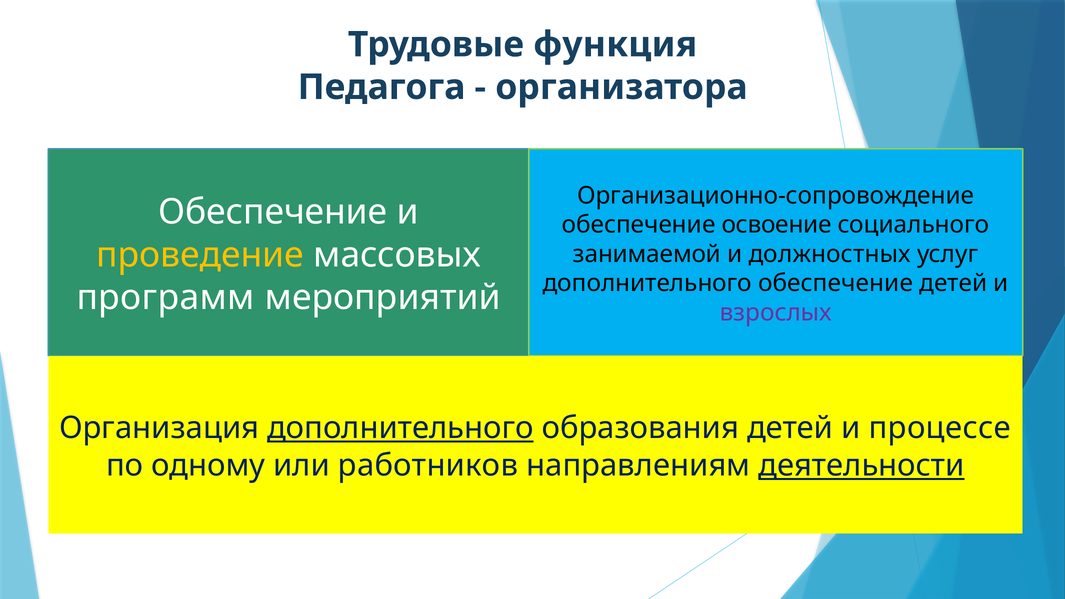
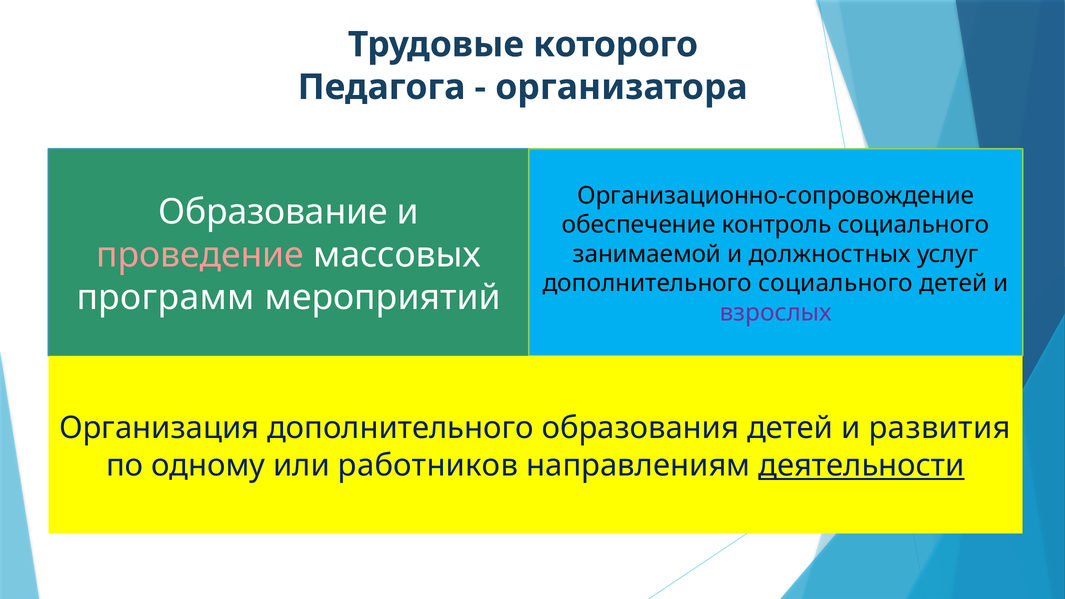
функция: функция -> которого
Обеспечение at (273, 212): Обеспечение -> Образование
освоение: освоение -> контроль
проведение colour: yellow -> pink
дополнительного обеспечение: обеспечение -> социального
дополнительного at (400, 428) underline: present -> none
процессе: процессе -> развития
